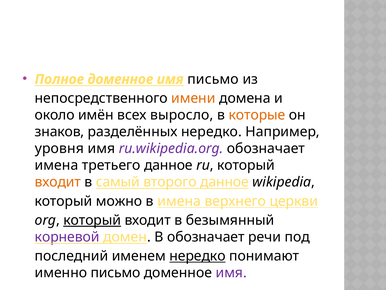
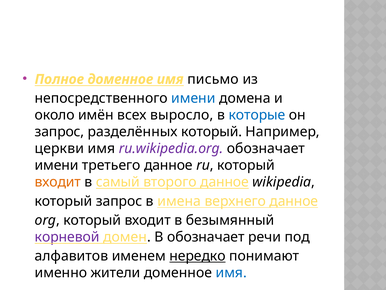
имени at (193, 98) colour: orange -> blue
которые colour: orange -> blue
знаков at (59, 132): знаков -> запрос
разделённых нередко: нередко -> который
уровня: уровня -> церкви
имена at (56, 165): имена -> имени
который можно: можно -> запрос
верхнего церкви: церкви -> данное
который at (92, 220) underline: present -> none
последний: последний -> алфавитов
именно письмо: письмо -> жители
имя at (231, 272) colour: purple -> blue
